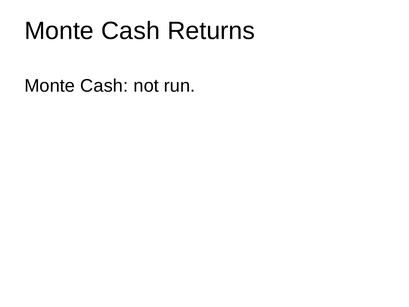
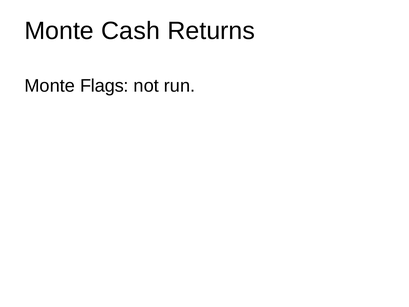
Cash at (104, 86): Cash -> Flags
